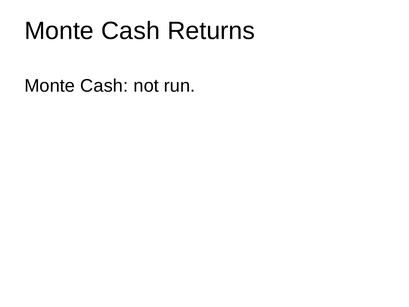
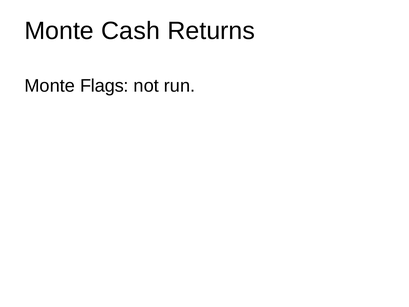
Cash at (104, 86): Cash -> Flags
